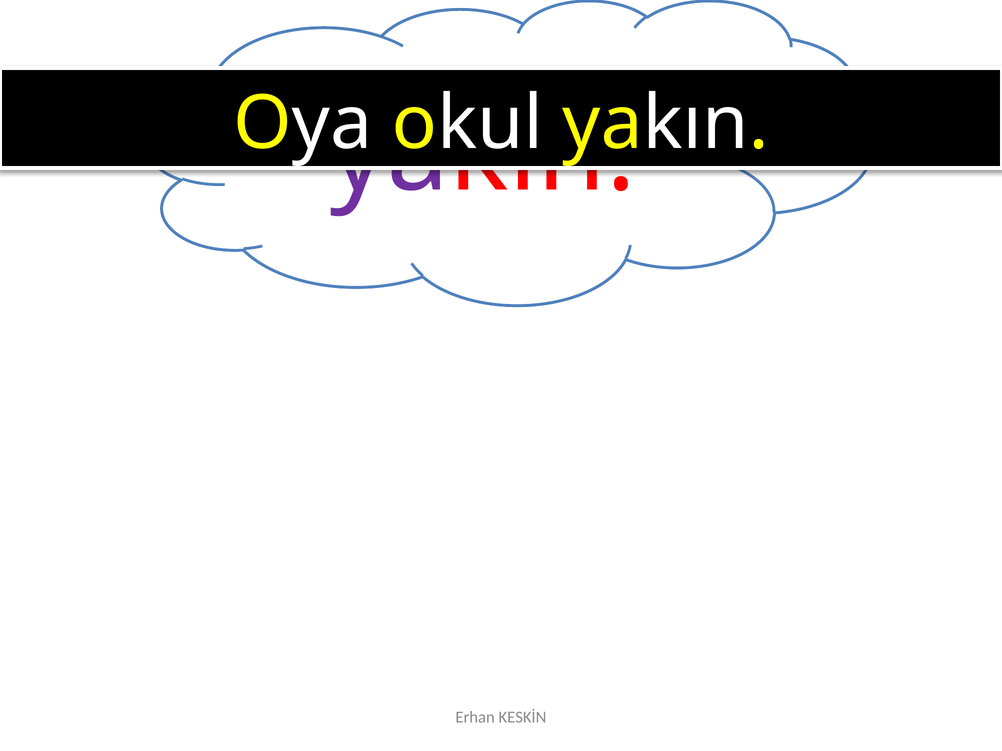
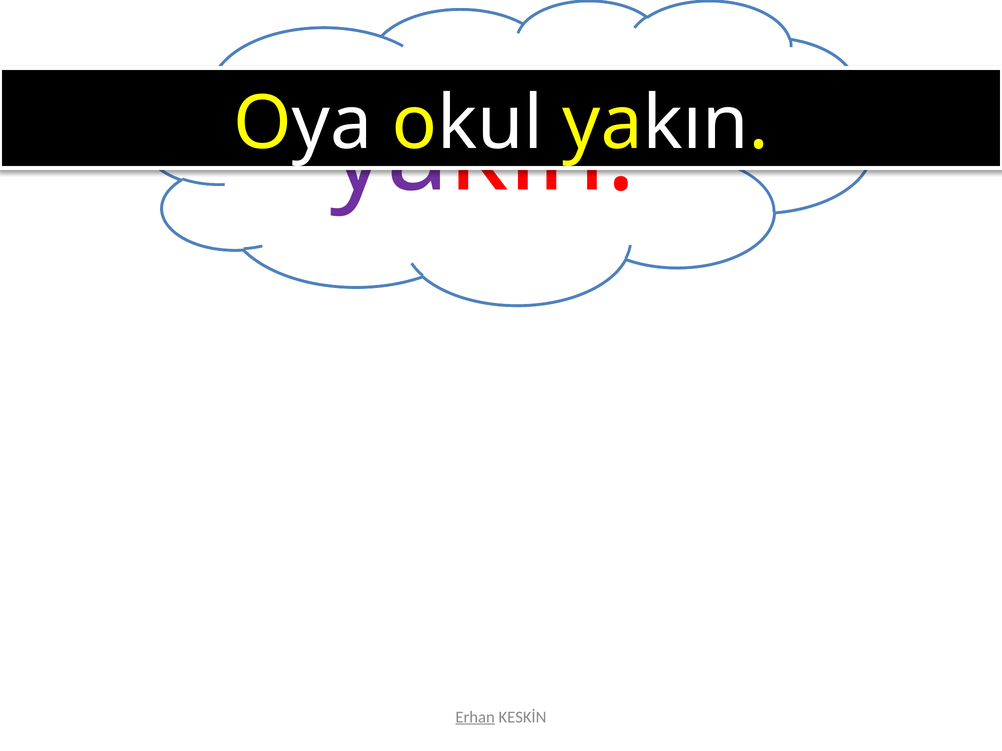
Erhan underline: none -> present
